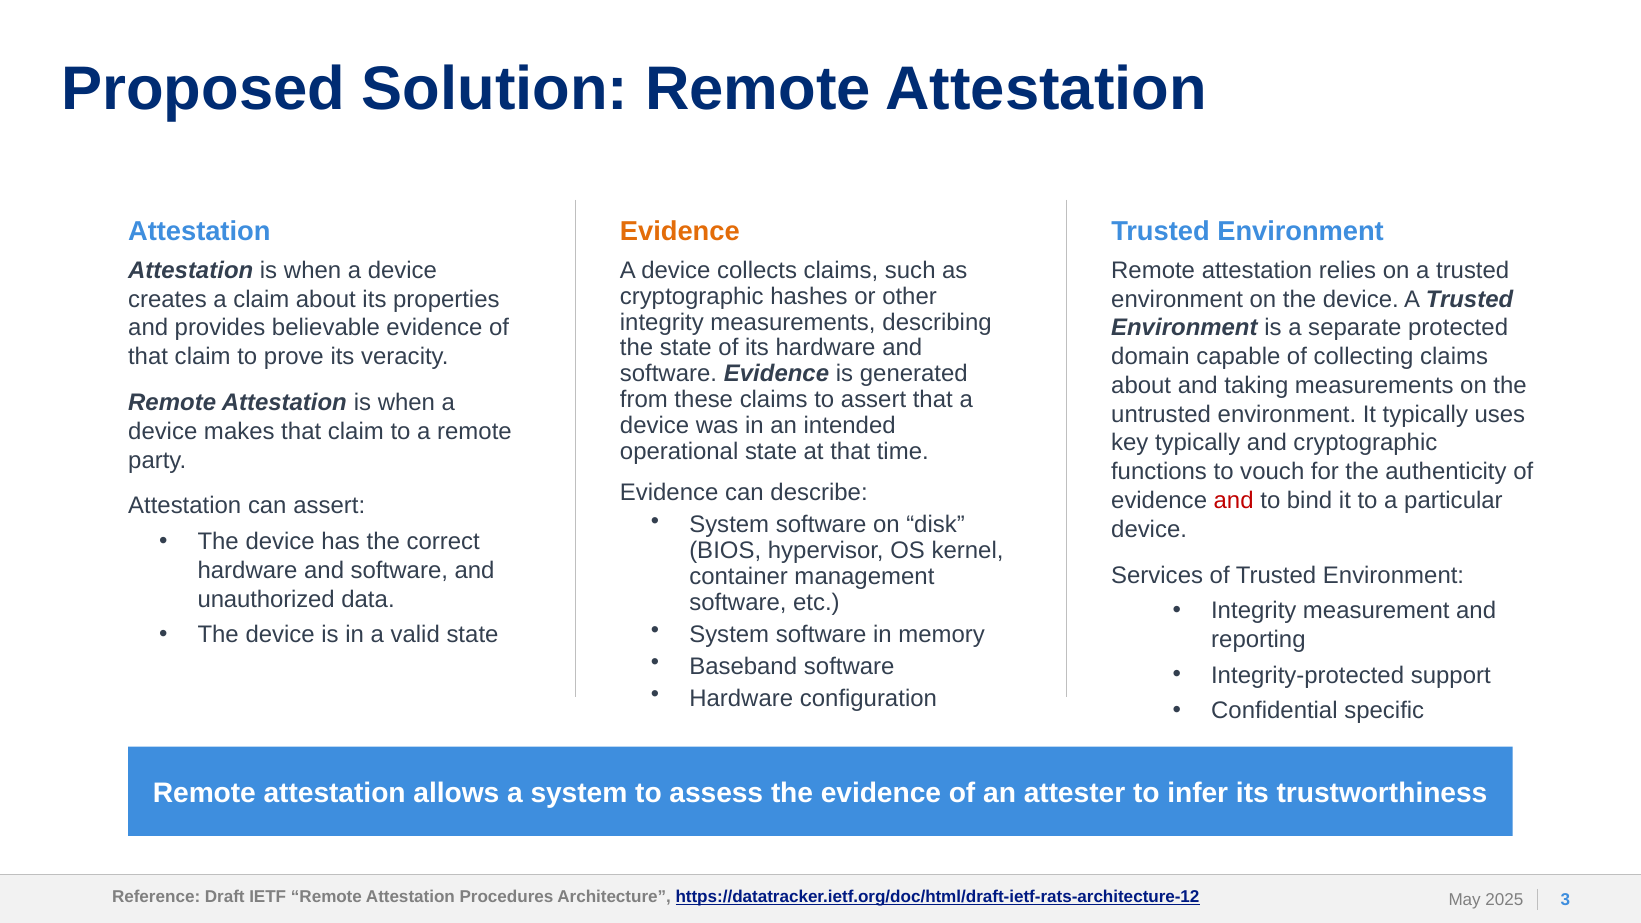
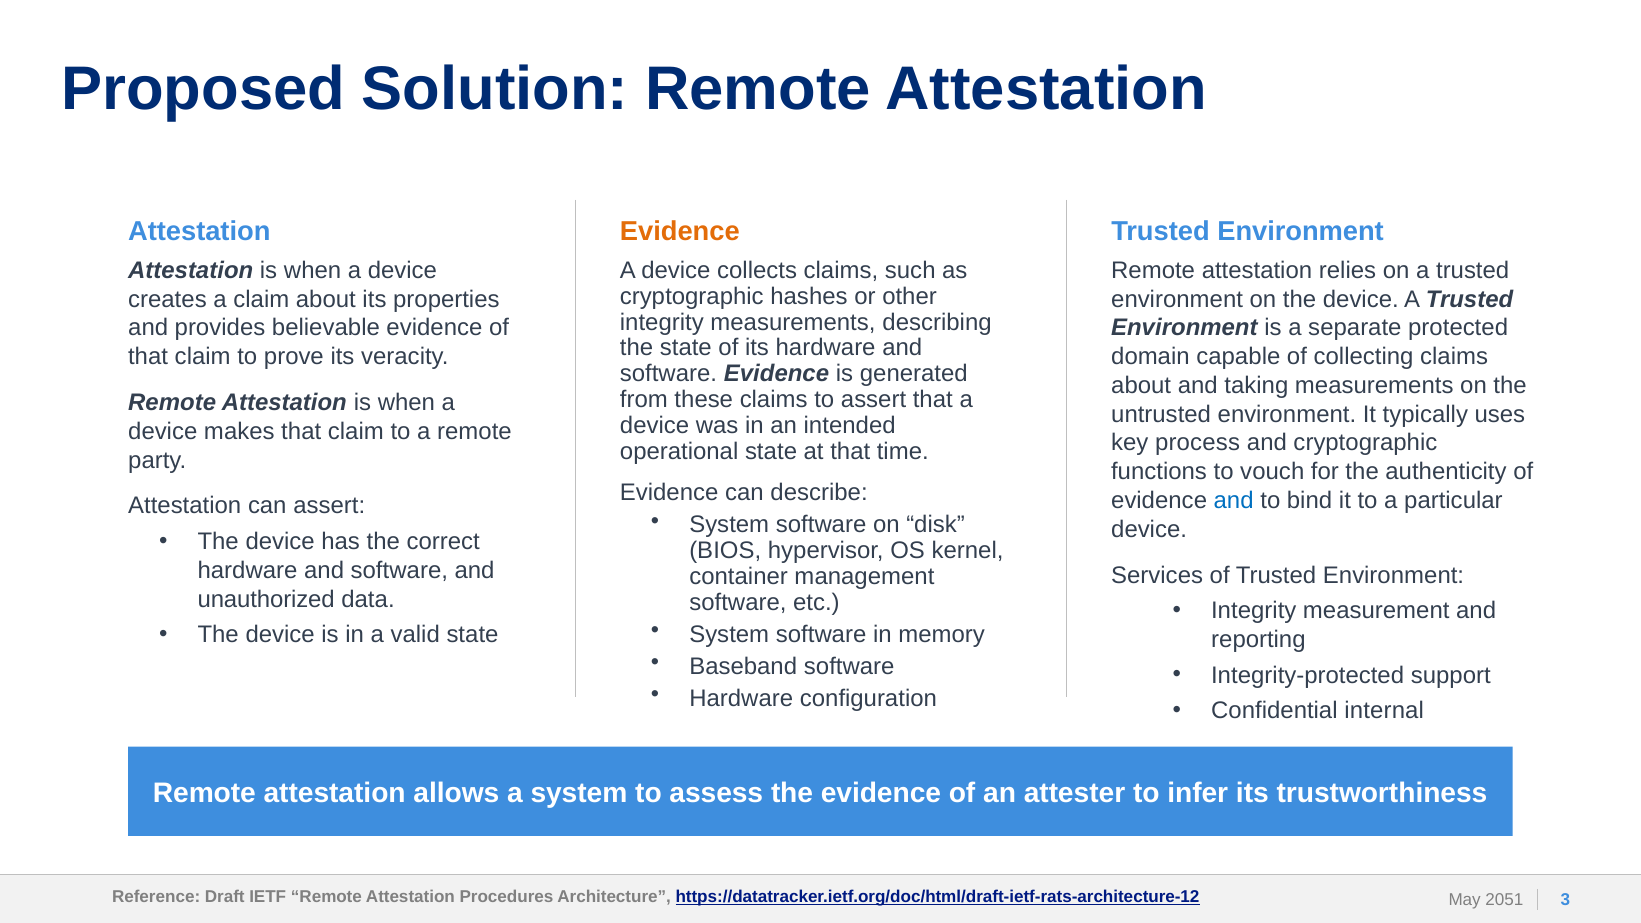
key typically: typically -> process
and at (1234, 501) colour: red -> blue
specific: specific -> internal
2025: 2025 -> 2051
